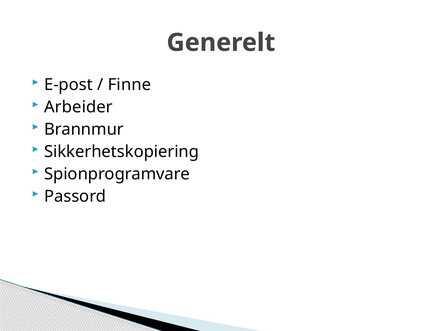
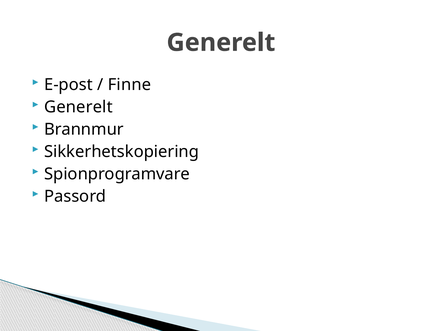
Arbeider at (78, 107): Arbeider -> Generelt
